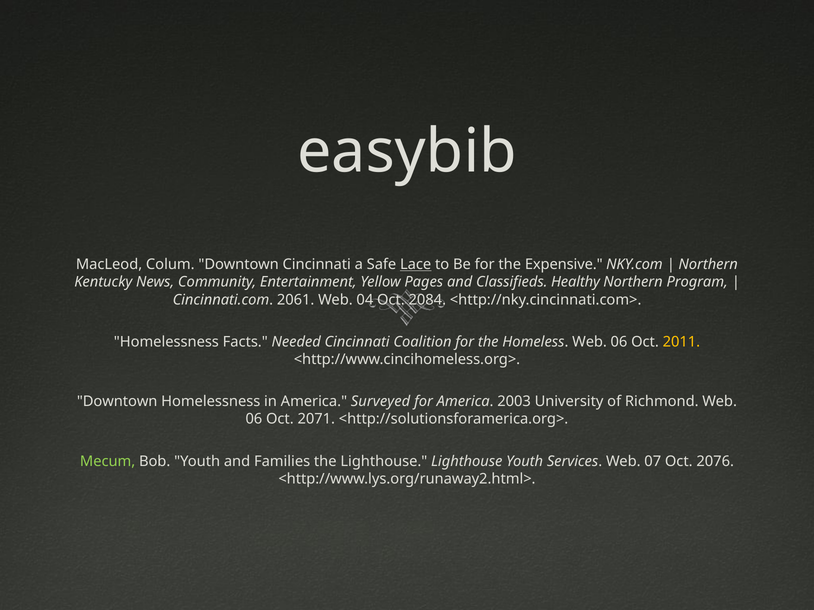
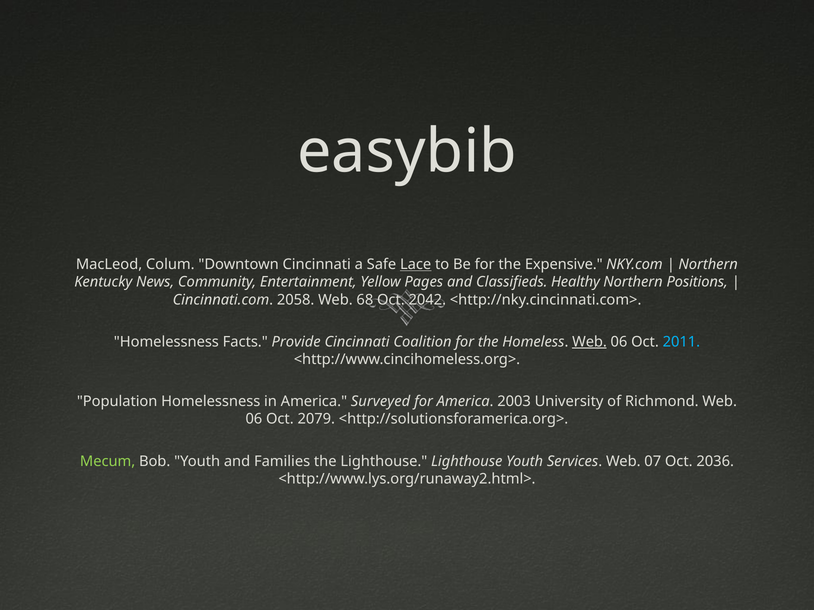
Program: Program -> Positions
2061: 2061 -> 2058
04: 04 -> 68
2084: 2084 -> 2042
Needed: Needed -> Provide
Web at (590, 342) underline: none -> present
2011 colour: yellow -> light blue
Downtown at (117, 402): Downtown -> Population
2071: 2071 -> 2079
2076: 2076 -> 2036
